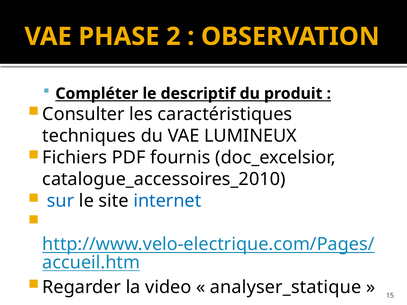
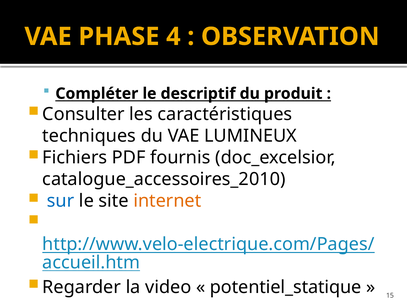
2: 2 -> 4
internet colour: blue -> orange
analyser_statique: analyser_statique -> potentiel_statique
